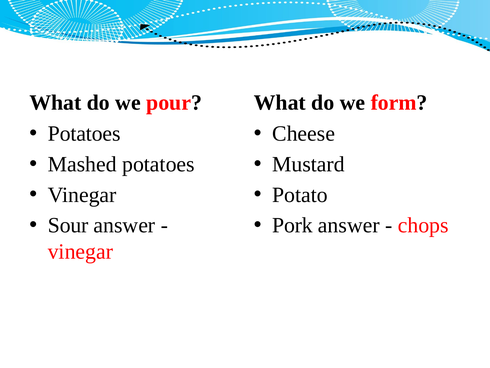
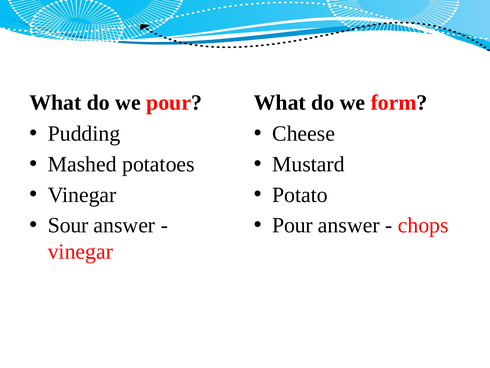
Potatoes at (84, 134): Potatoes -> Pudding
Pork at (292, 225): Pork -> Pour
